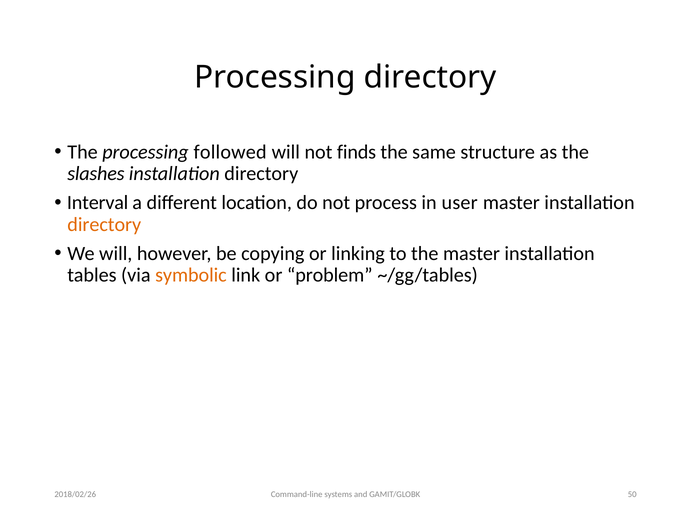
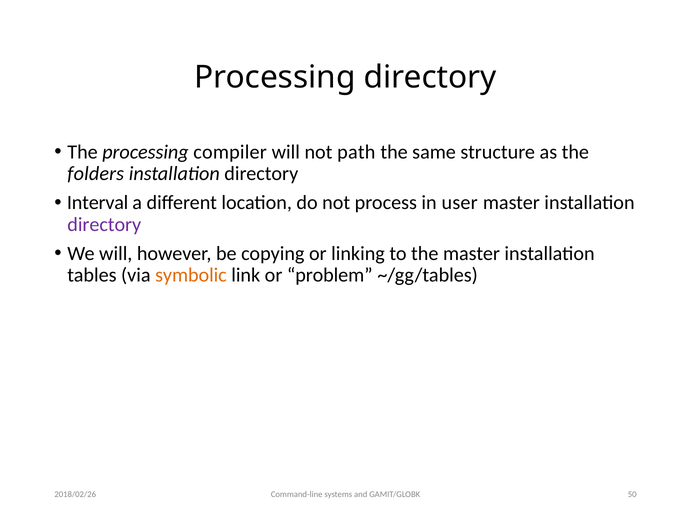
followed: followed -> compiler
finds: finds -> path
slashes: slashes -> folders
directory at (104, 225) colour: orange -> purple
